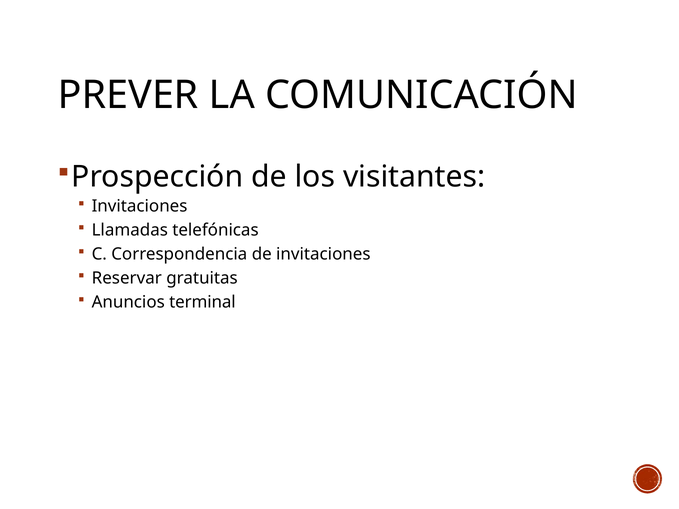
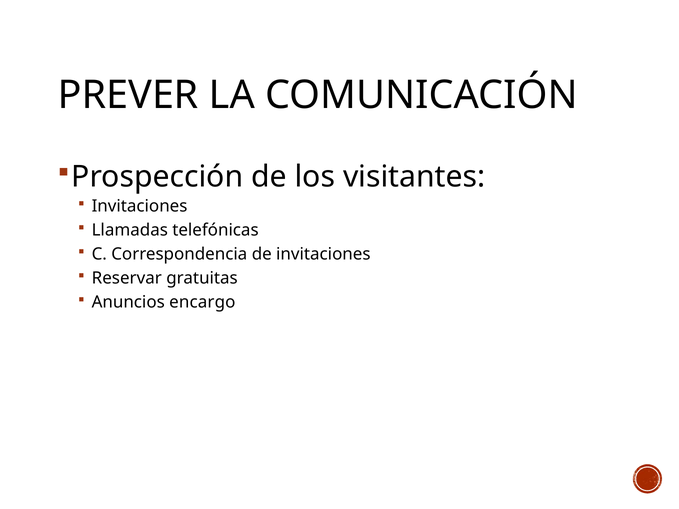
terminal: terminal -> encargo
